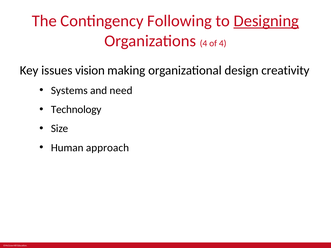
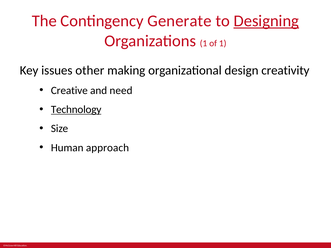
Following: Following -> Generate
Organizations 4: 4 -> 1
of 4: 4 -> 1
vision: vision -> other
Systems: Systems -> Creative
Technology underline: none -> present
